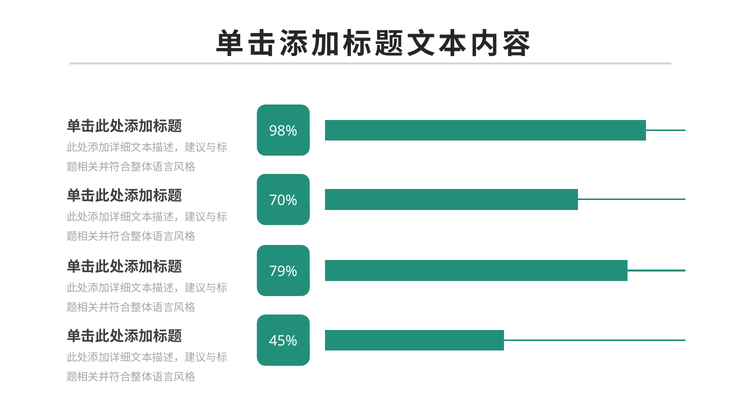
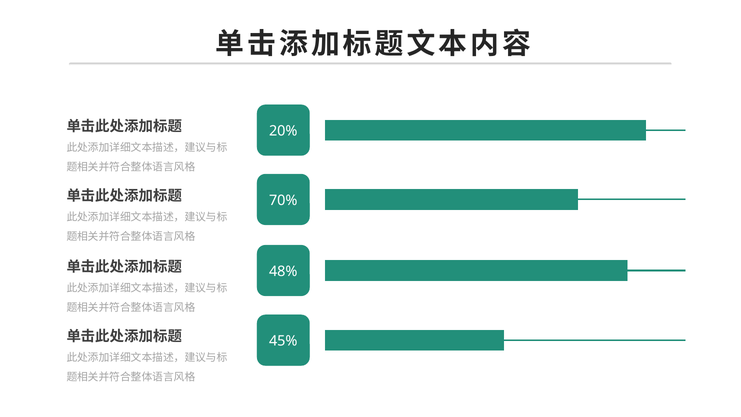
98%: 98% -> 20%
79%: 79% -> 48%
